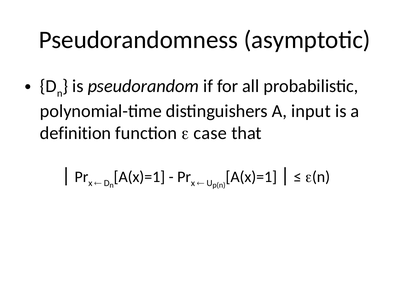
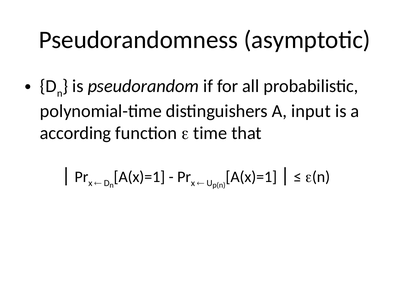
definition: definition -> according
case: case -> time
